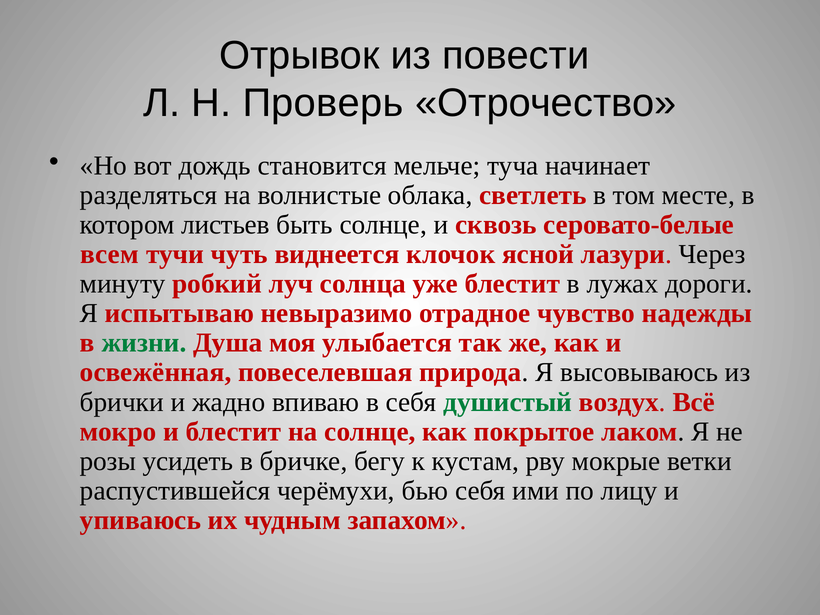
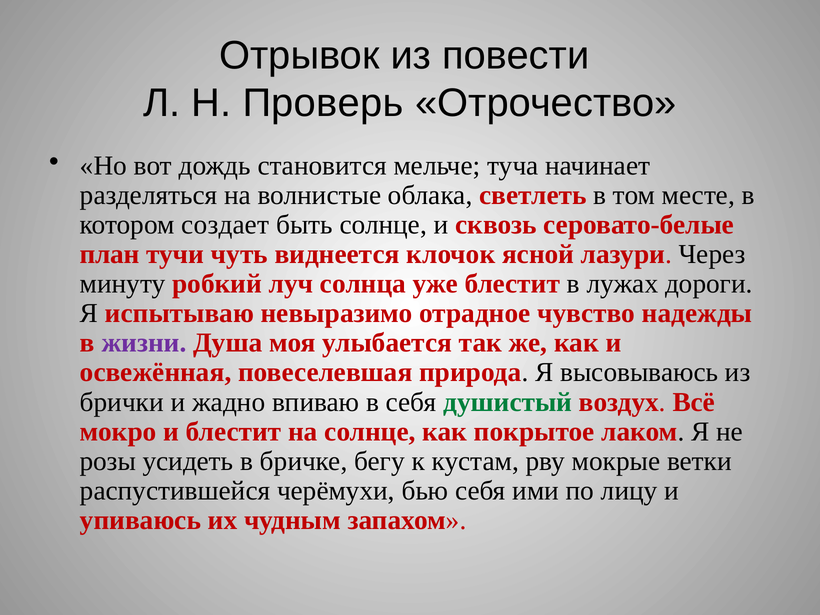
листьев: листьев -> создает
всем: всем -> план
жизни colour: green -> purple
